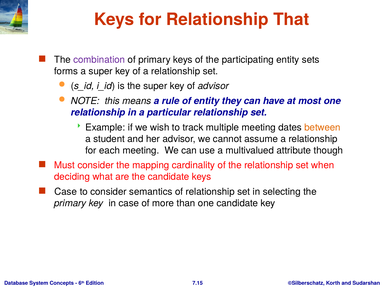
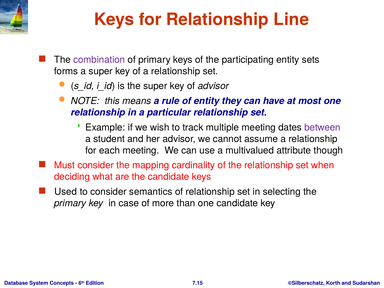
That: That -> Line
between colour: orange -> purple
Case at (66, 192): Case -> Used
